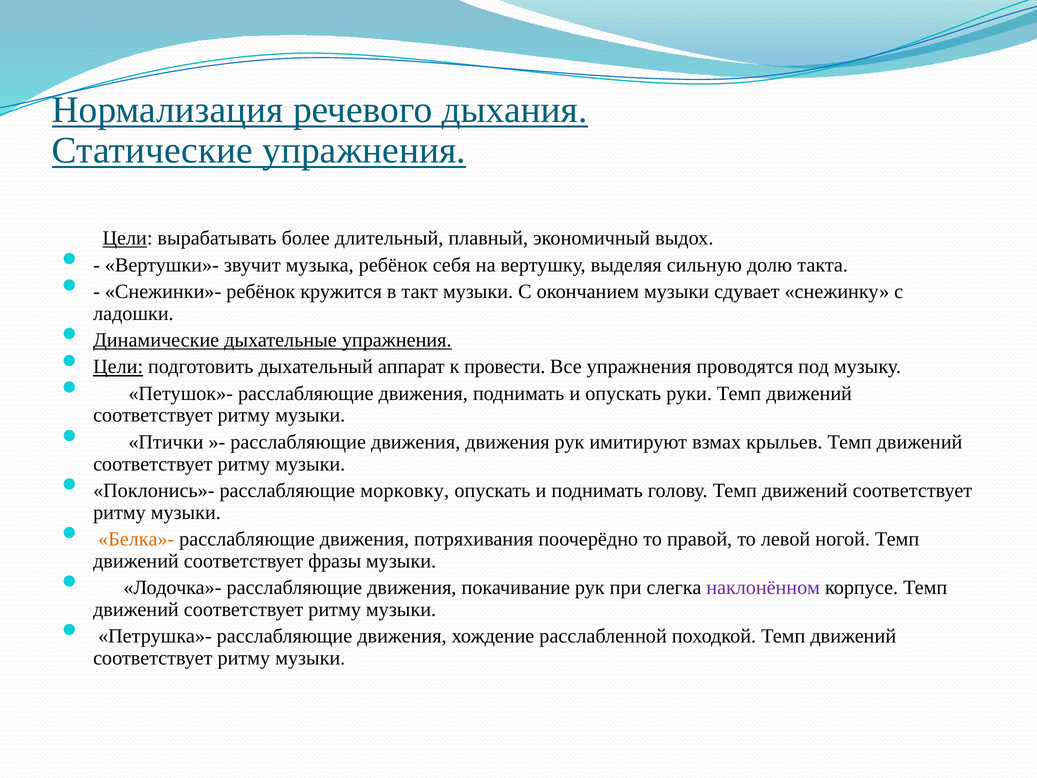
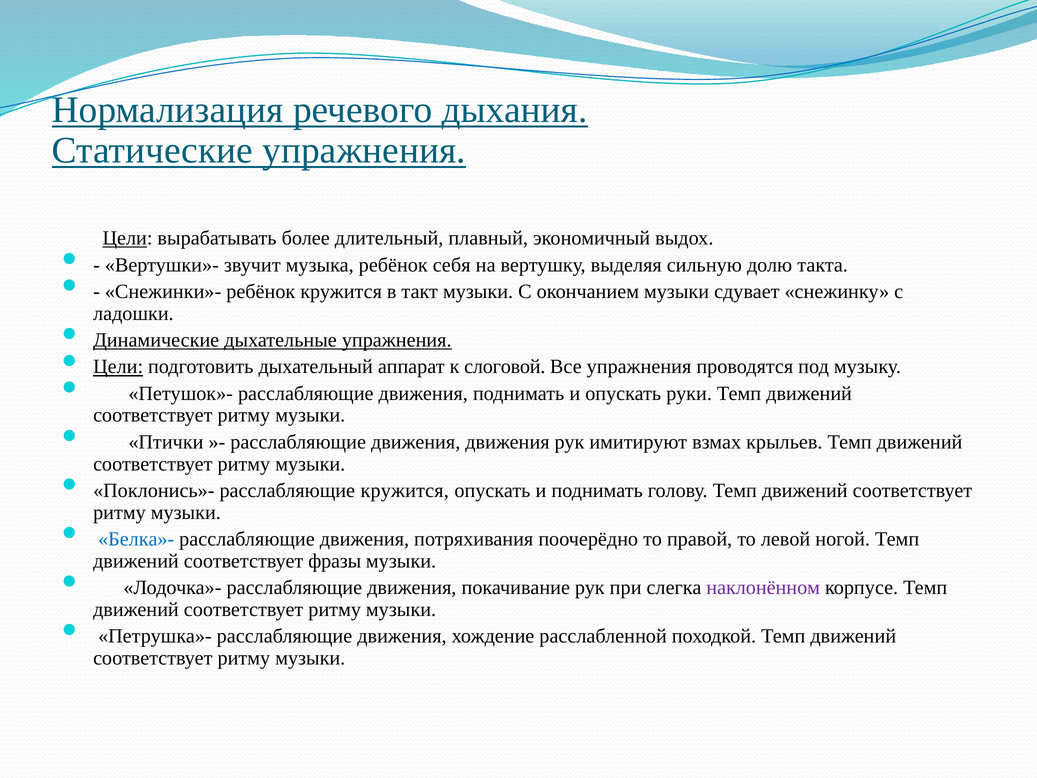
провести: провести -> слоговой
расслабляющие морковку: морковку -> кружится
Белка»- colour: orange -> blue
